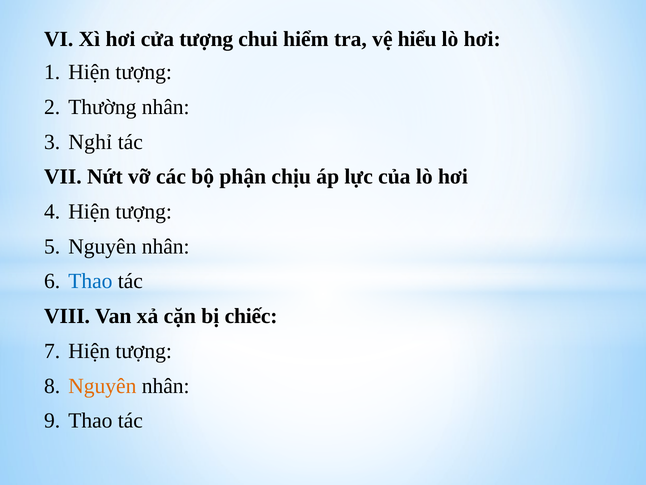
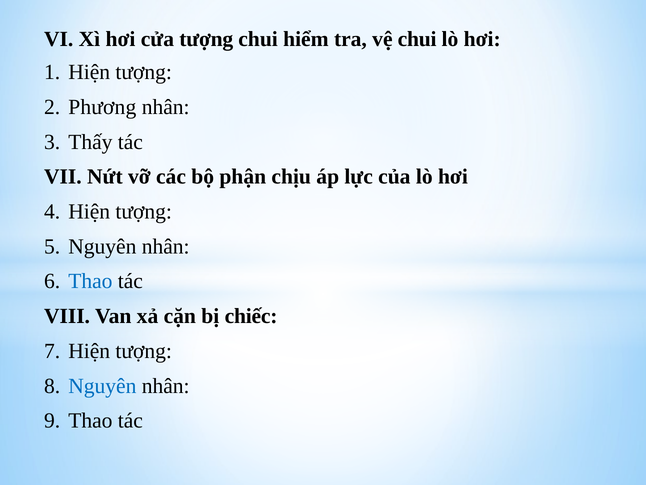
vệ hiểu: hiểu -> chui
Thường: Thường -> Phương
Nghỉ: Nghỉ -> Thấy
Nguyên at (102, 386) colour: orange -> blue
